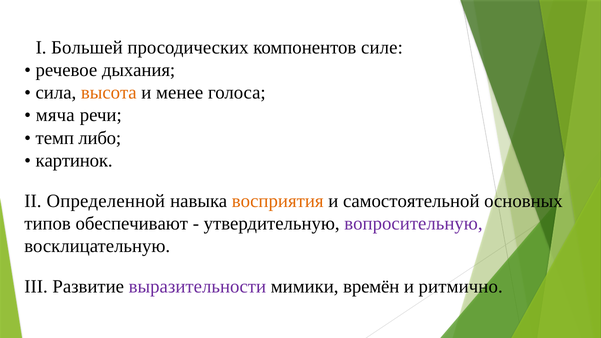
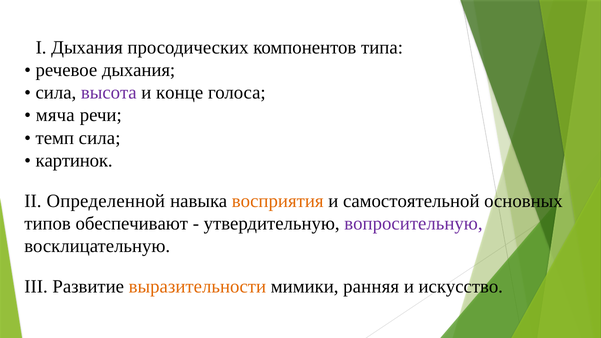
I Большей: Большей -> Дыхания
силе: силе -> типа
высота colour: orange -> purple
менее: менее -> конце
темп либо: либо -> сила
выразительности colour: purple -> orange
времён: времён -> ранняя
ритмично: ритмично -> искусство
